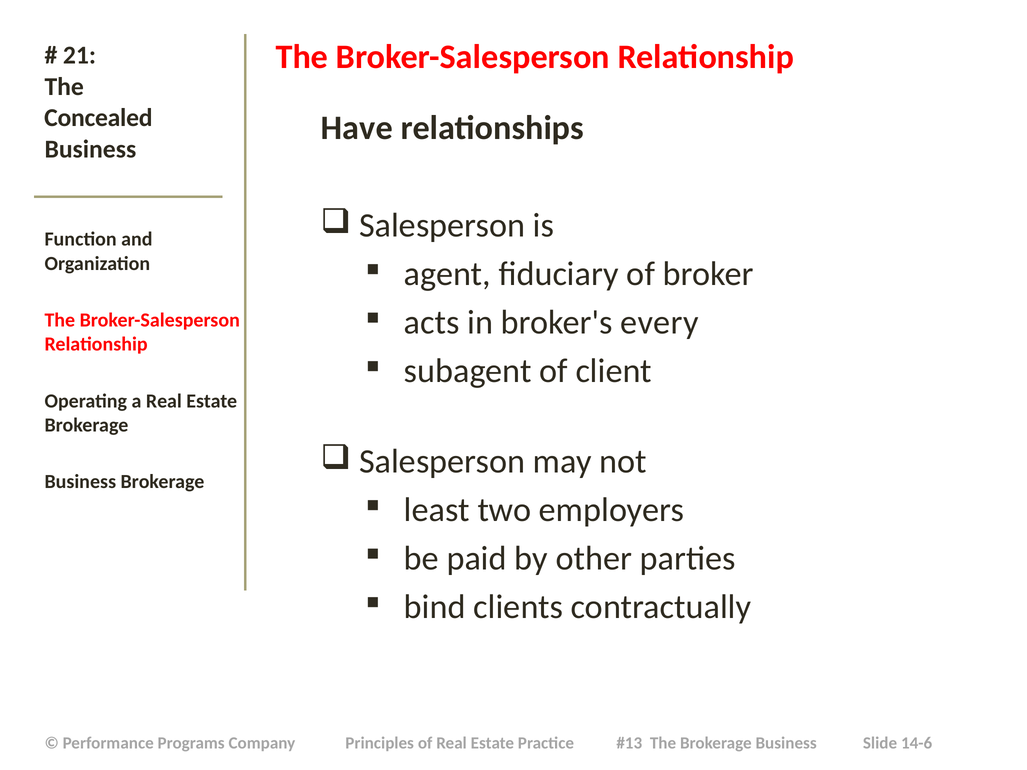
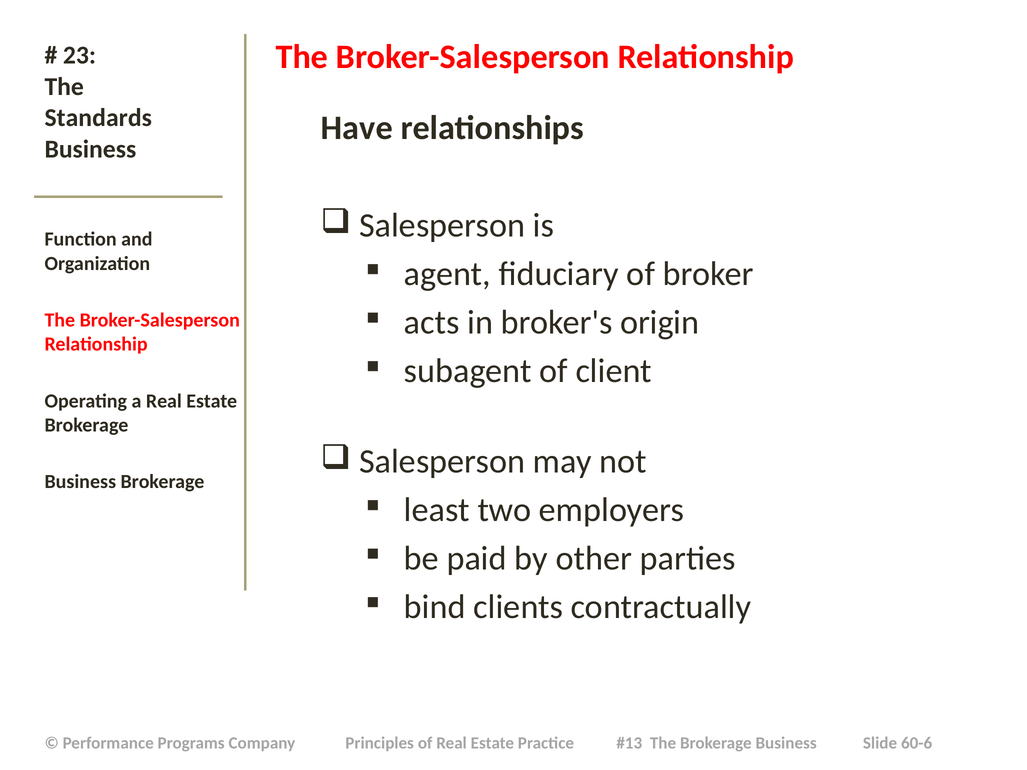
21: 21 -> 23
Concealed: Concealed -> Standards
every: every -> origin
14-6: 14-6 -> 60-6
